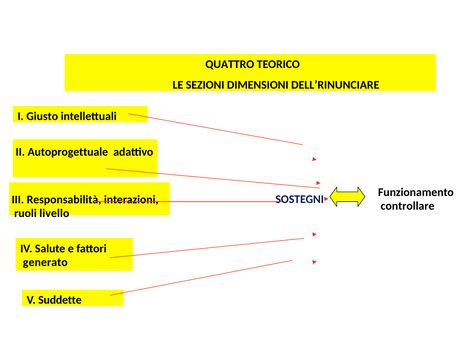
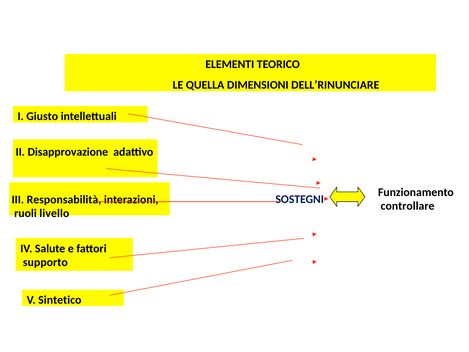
QUATTRO: QUATTRO -> ELEMENTI
SEZIONI: SEZIONI -> QUELLA
Autoprogettuale: Autoprogettuale -> Disapprovazione
generato: generato -> supporto
Suddette: Suddette -> Sintetico
